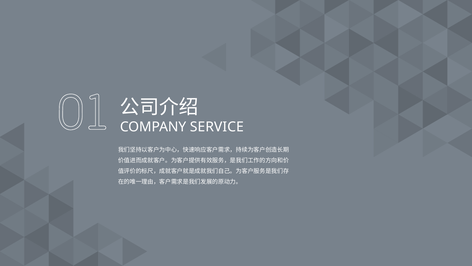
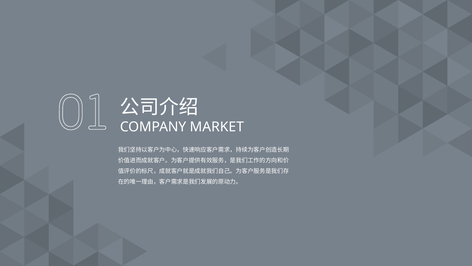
SERVICE: SERVICE -> MARKET
